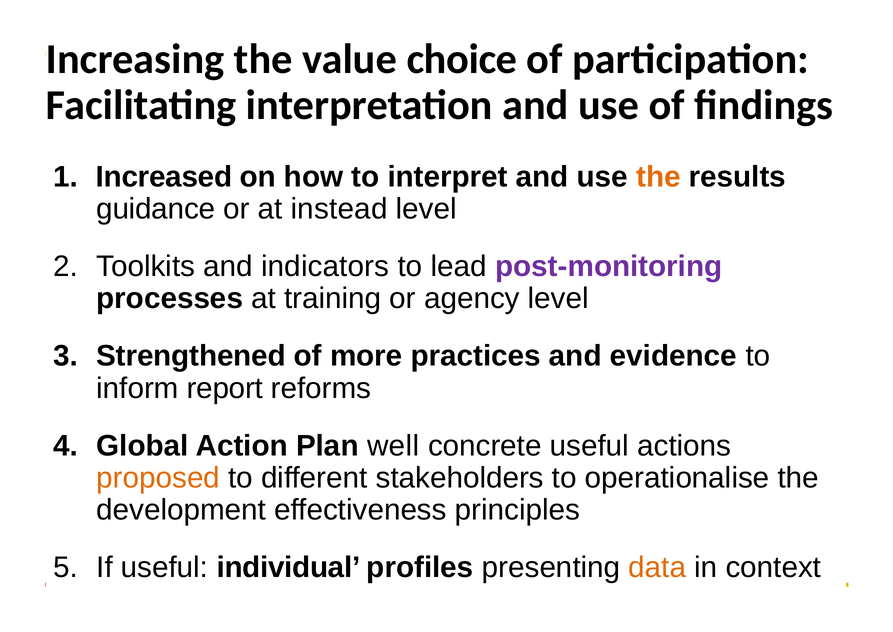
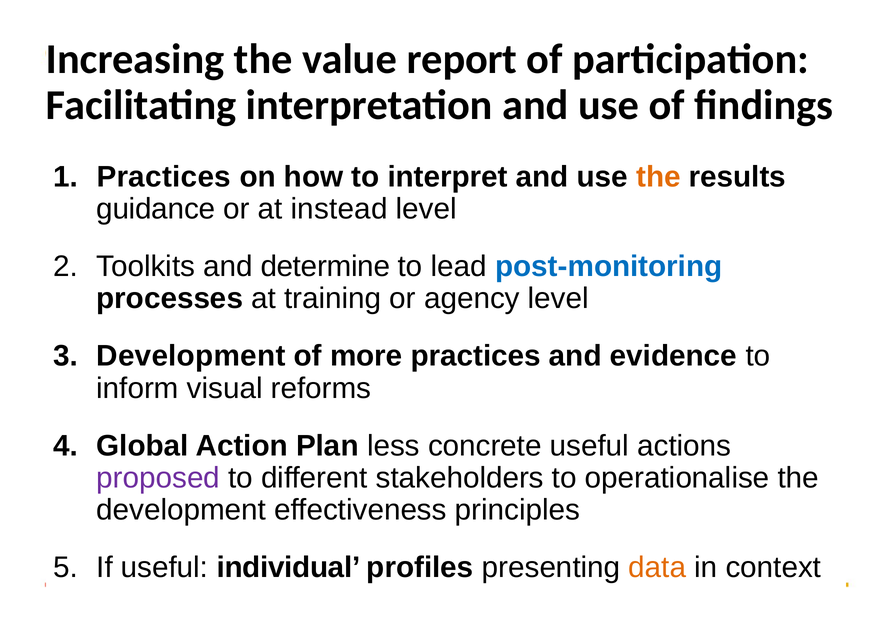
choice: choice -> report
Increased at (164, 177): Increased -> Practices
indicators: indicators -> determine
post-monitoring colour: purple -> blue
Strengthened at (191, 356): Strengthened -> Development
report: report -> visual
well: well -> less
proposed colour: orange -> purple
